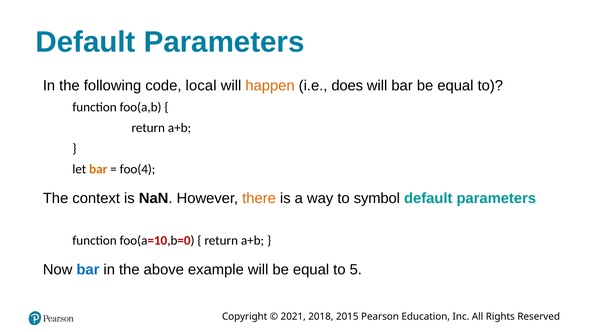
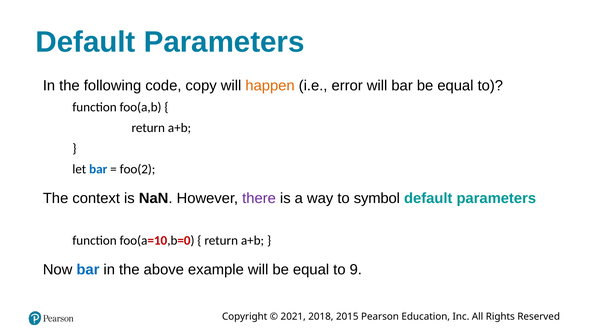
local: local -> copy
does: does -> error
bar at (98, 169) colour: orange -> blue
foo(4: foo(4 -> foo(2
there colour: orange -> purple
5: 5 -> 9
